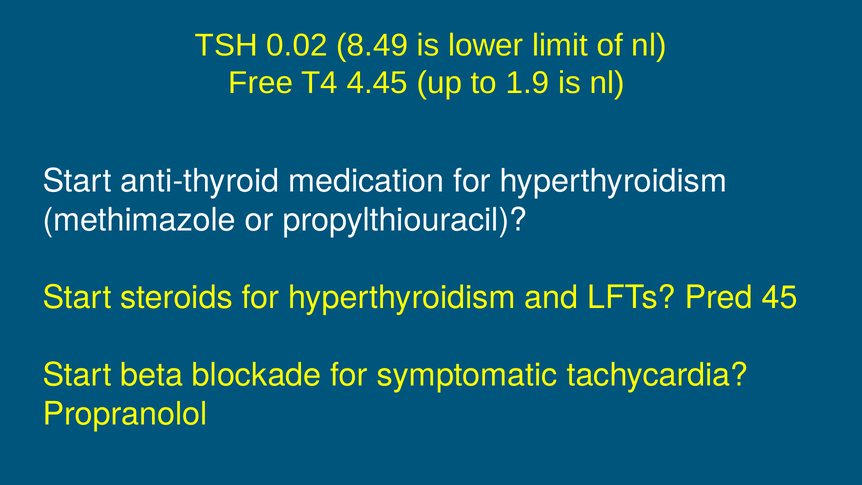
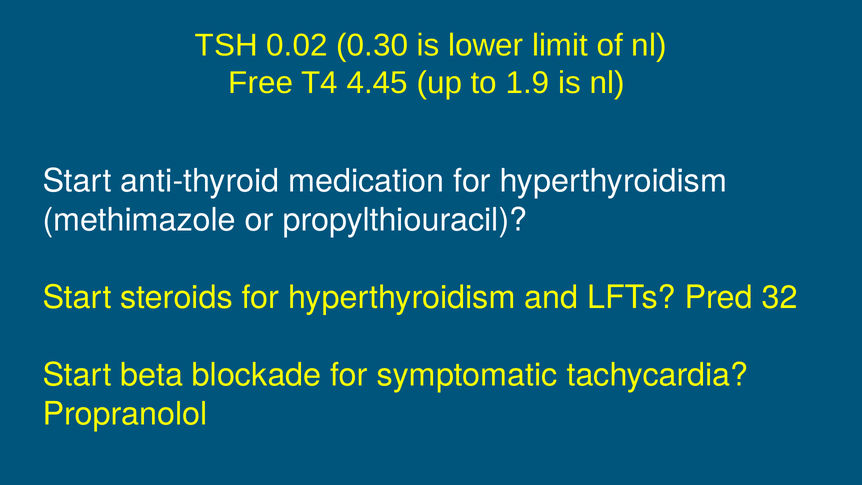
8.49: 8.49 -> 0.30
45: 45 -> 32
